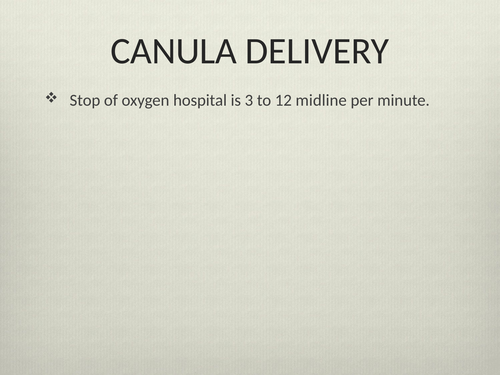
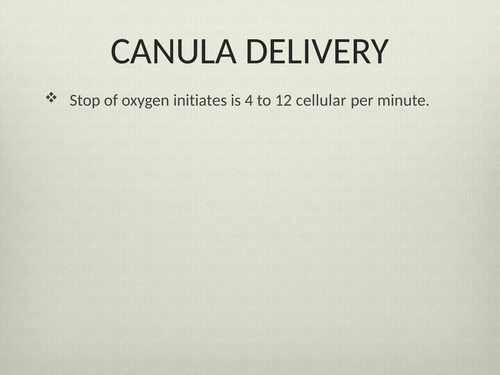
hospital: hospital -> initiates
3: 3 -> 4
midline: midline -> cellular
